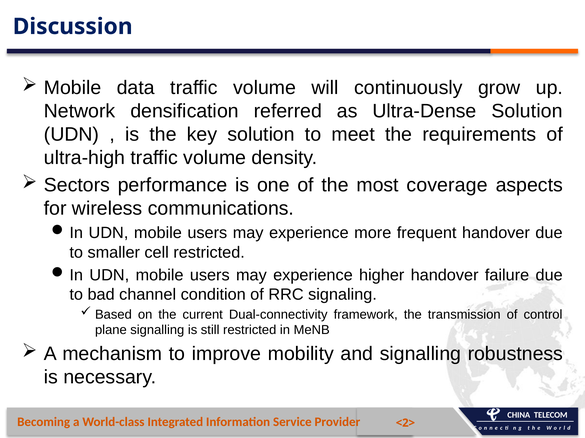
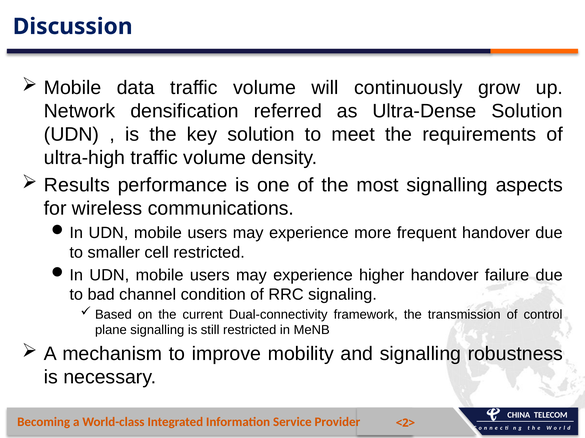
Sectors: Sectors -> Results
most coverage: coverage -> signalling
